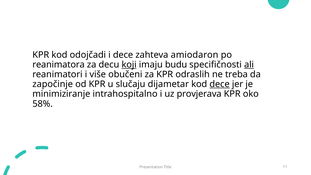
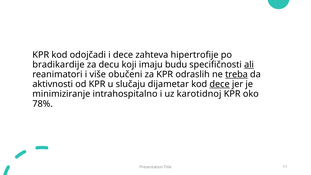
amiodaron: amiodaron -> hipertrofije
reanimatora: reanimatora -> bradikardije
koji underline: present -> none
treba underline: none -> present
započinje: započinje -> aktivnosti
provjerava: provjerava -> karotidnoj
58%: 58% -> 78%
